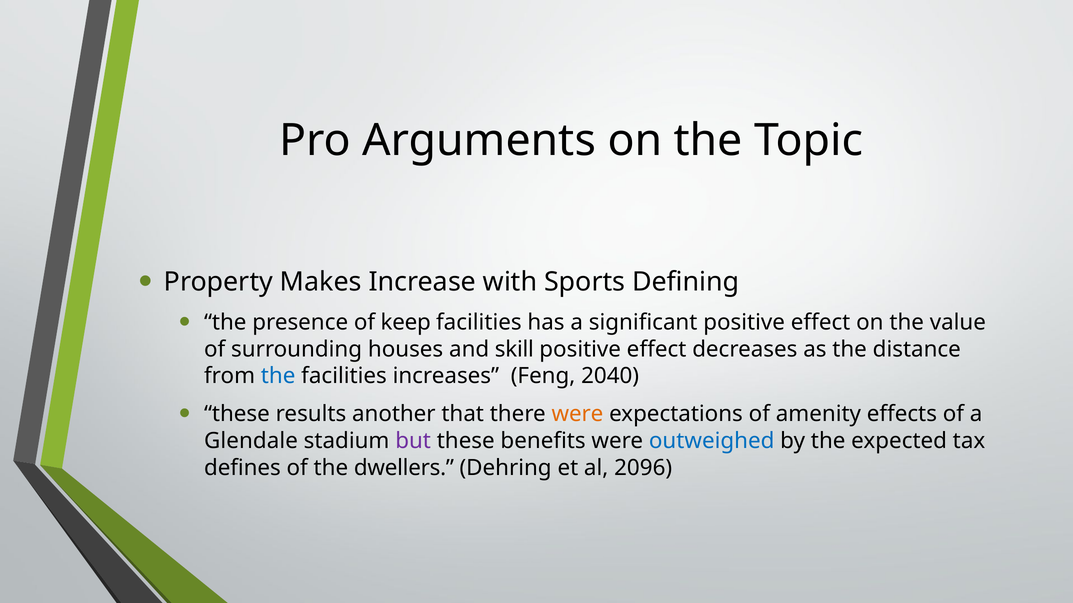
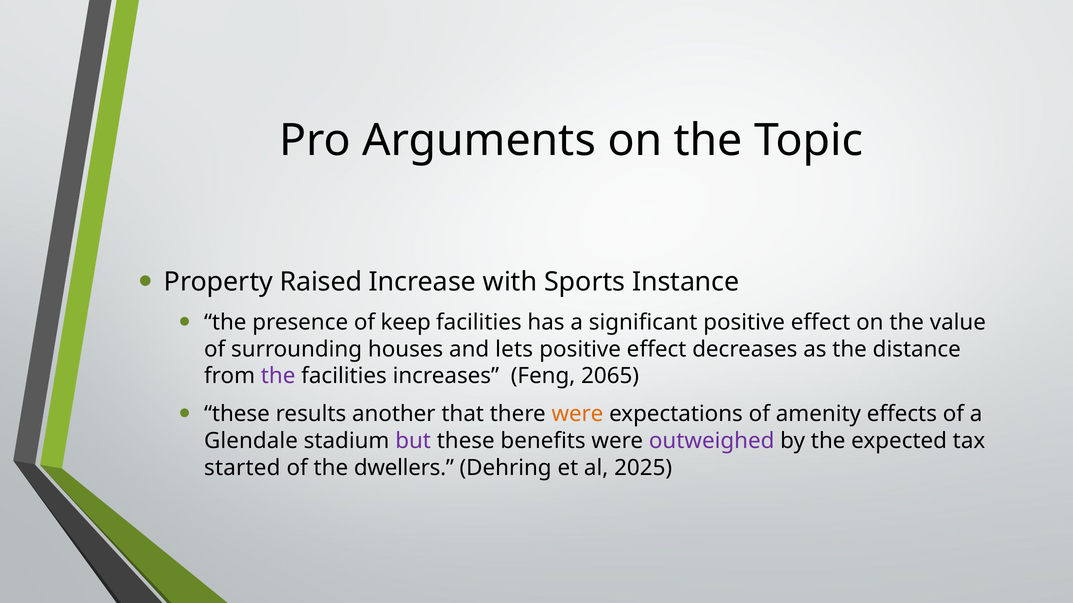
Makes: Makes -> Raised
Defining: Defining -> Instance
skill: skill -> lets
the at (278, 376) colour: blue -> purple
2040: 2040 -> 2065
outweighed colour: blue -> purple
defines: defines -> started
2096: 2096 -> 2025
